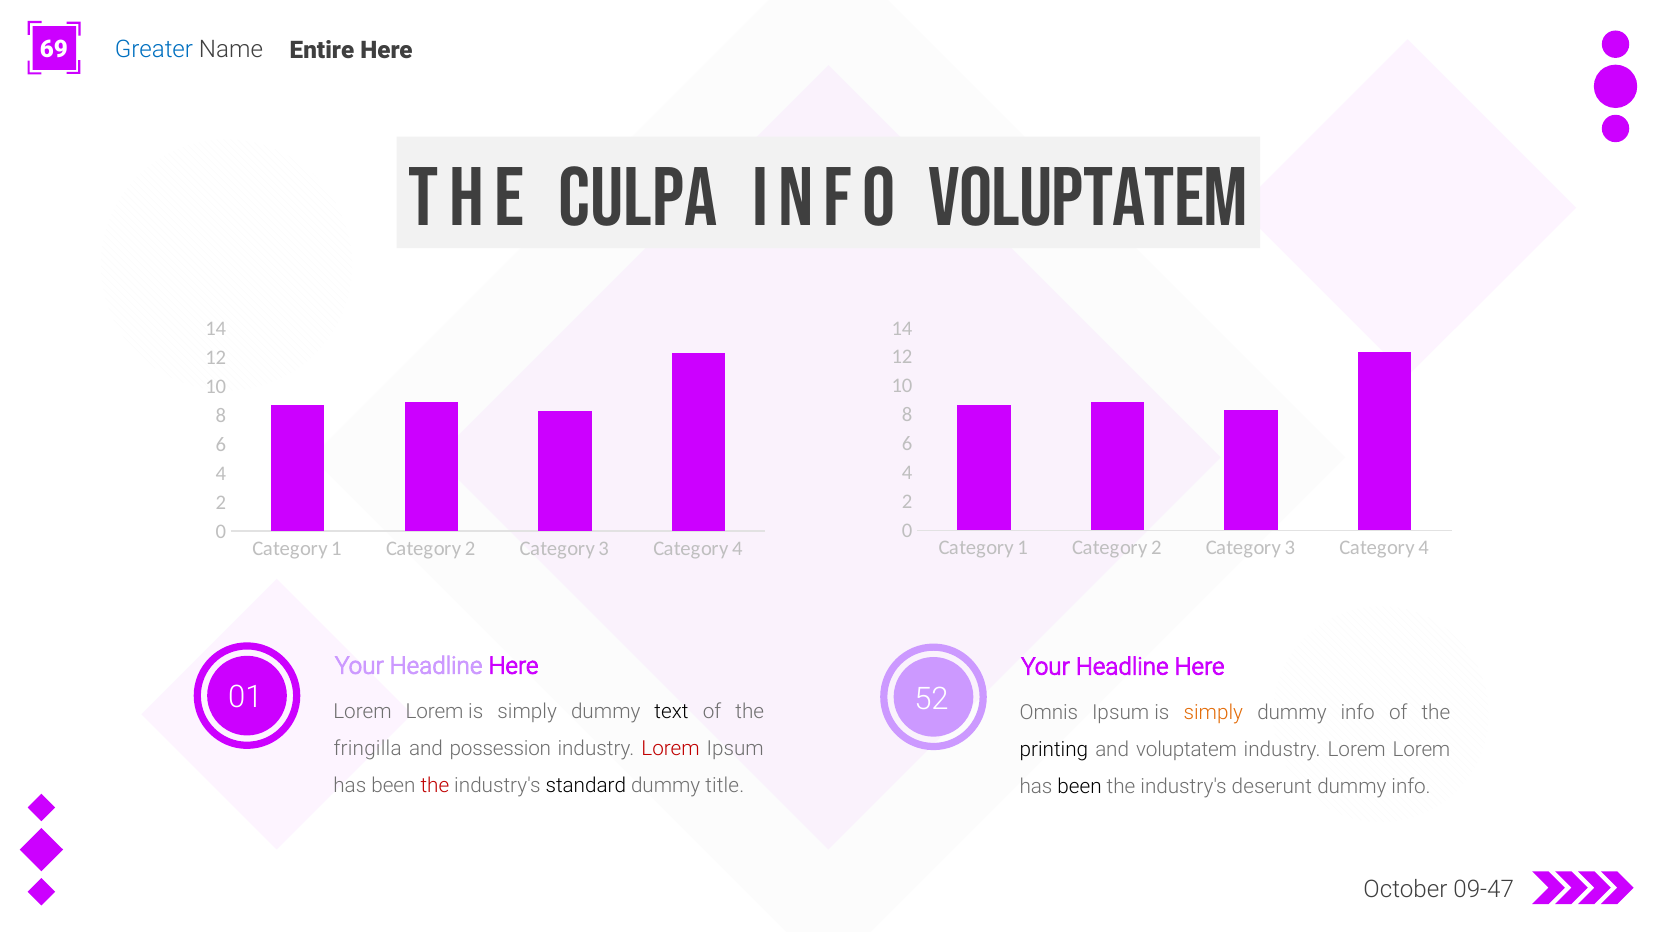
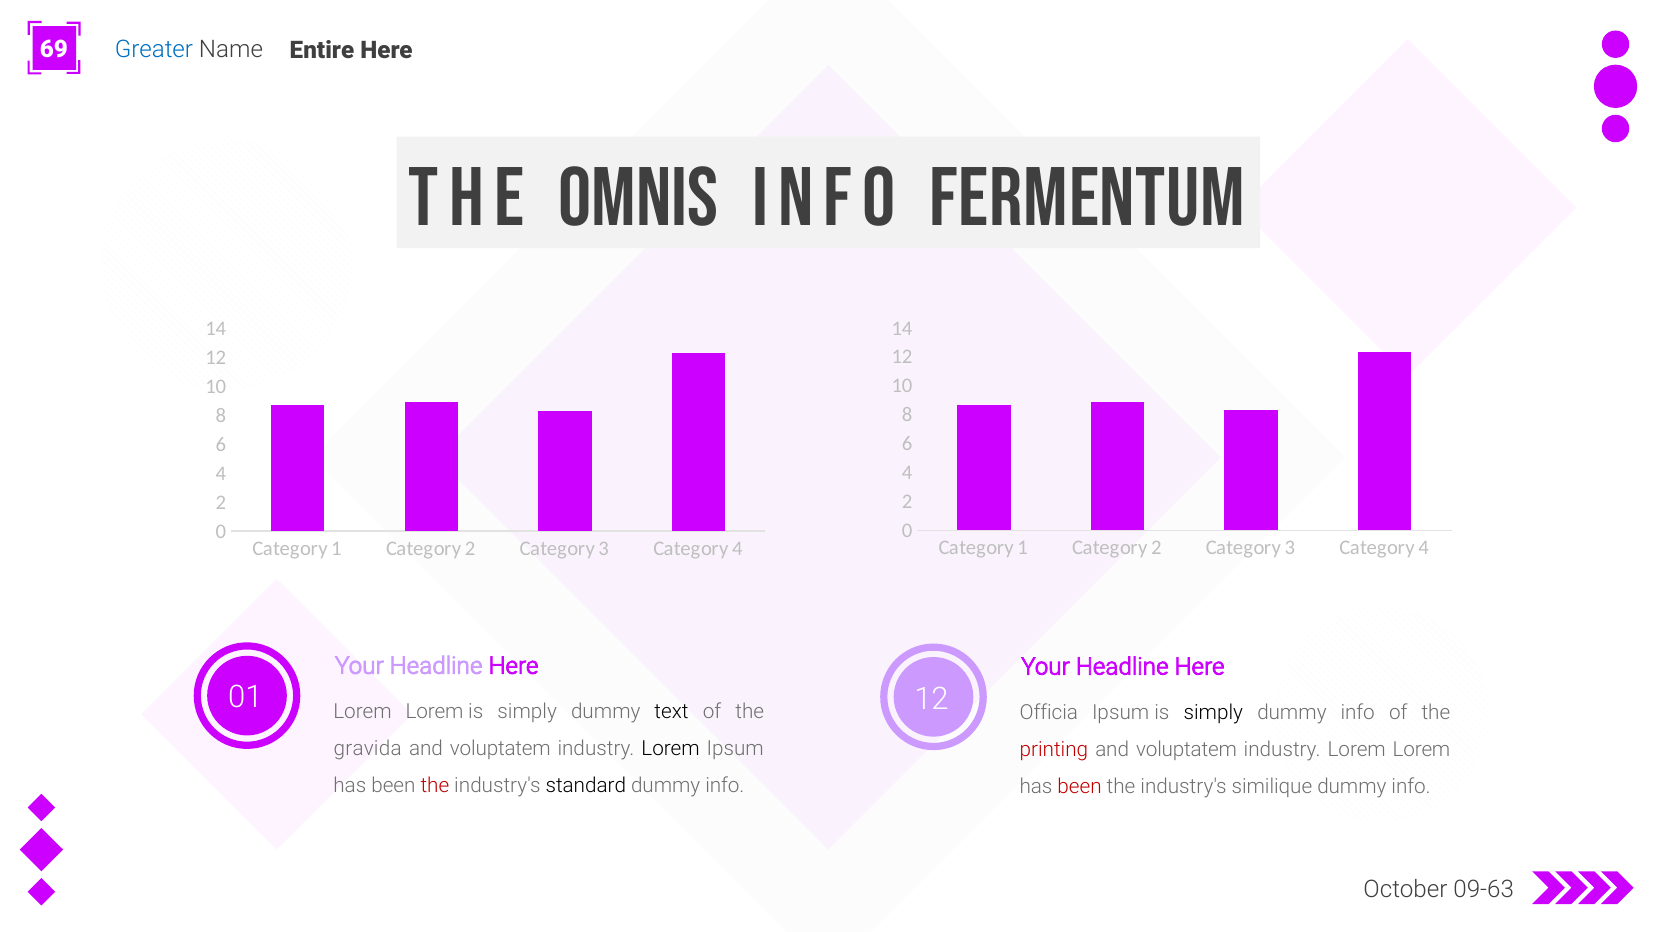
culpa: culpa -> omnis
info voluptatem: voluptatem -> fermentum
01 52: 52 -> 12
Omnis: Omnis -> Officia
simply at (1213, 712) colour: orange -> black
fringilla: fringilla -> gravida
possession at (500, 749): possession -> voluptatem
Lorem at (671, 749) colour: red -> black
printing colour: black -> red
title at (725, 786): title -> info
been at (1080, 787) colour: black -> red
deserunt: deserunt -> similique
09-47: 09-47 -> 09-63
